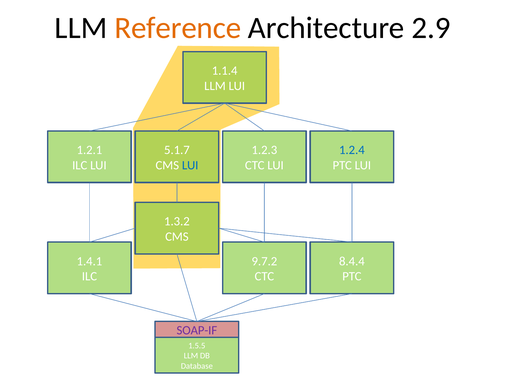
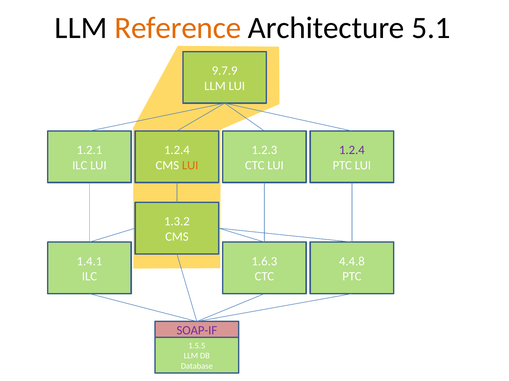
2.9: 2.9 -> 5.1
1.1.4: 1.1.4 -> 9.7.9
5.1.7 at (177, 150): 5.1.7 -> 1.2.4
1.2.4 at (352, 150) colour: blue -> purple
LUI at (190, 166) colour: blue -> orange
9.7.2: 9.7.2 -> 1.6.3
8.4.4: 8.4.4 -> 4.4.8
